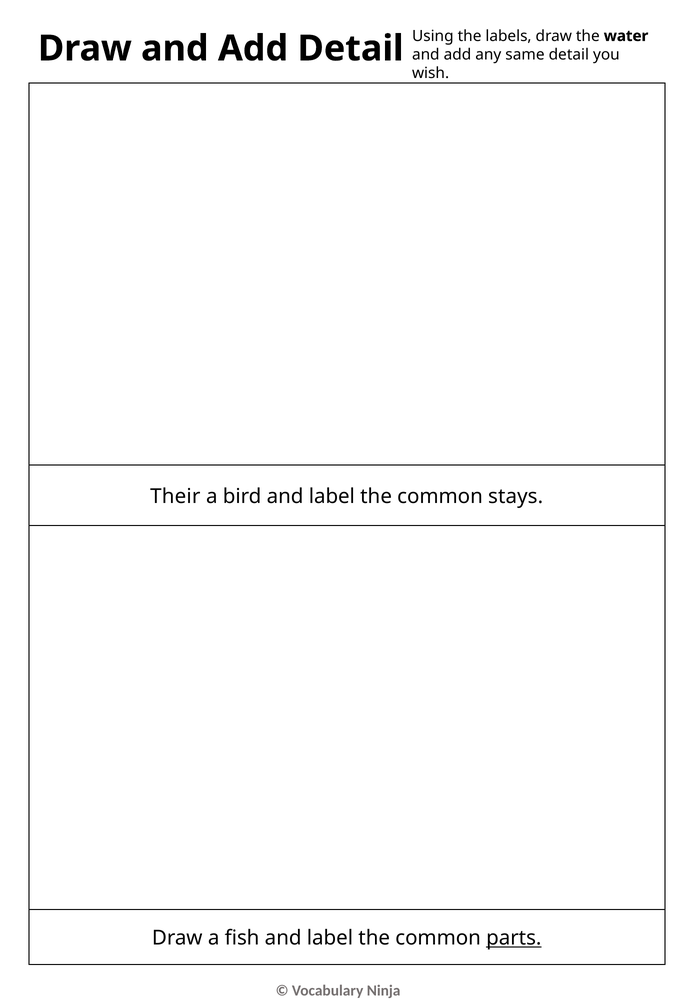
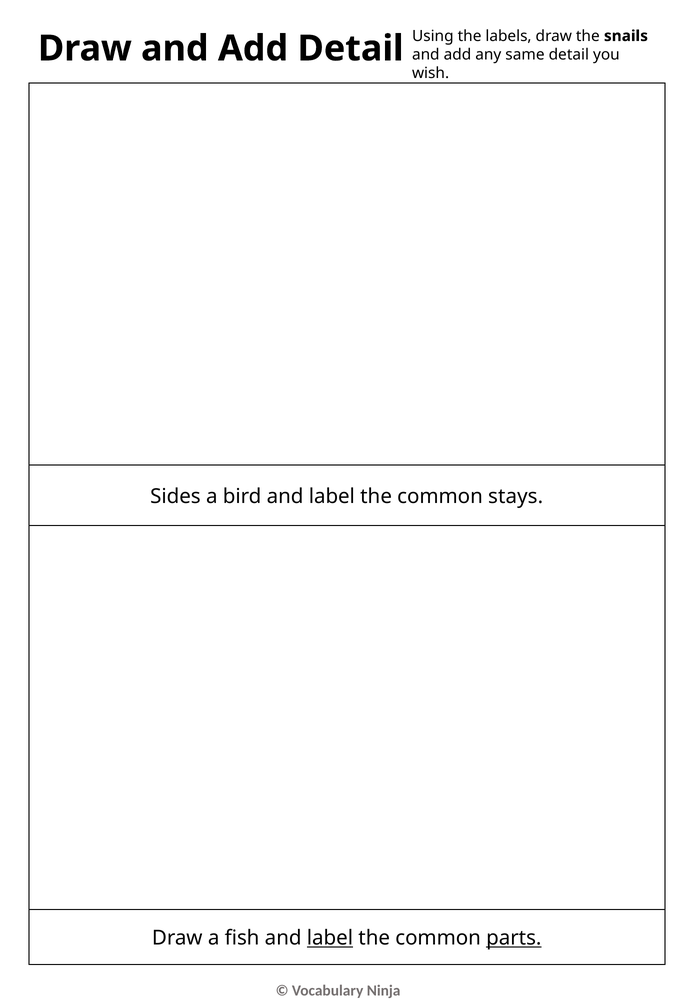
water: water -> snails
Their: Their -> Sides
label at (330, 938) underline: none -> present
